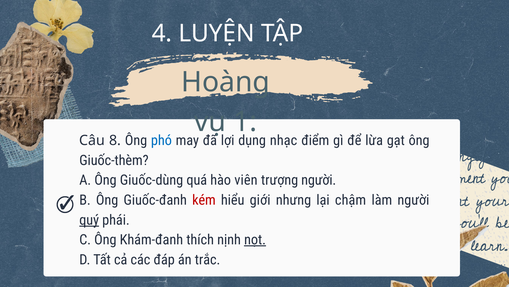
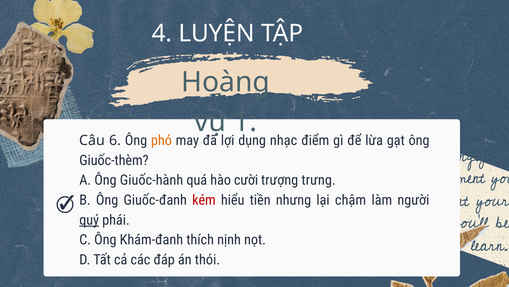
8: 8 -> 6
phó colour: blue -> orange
Giuốc-dùng: Giuốc-dùng -> Giuốc-hành
viên: viên -> cười
trượng người: người -> trưng
giới: giới -> tiền
nọt underline: present -> none
trắc: trắc -> thói
